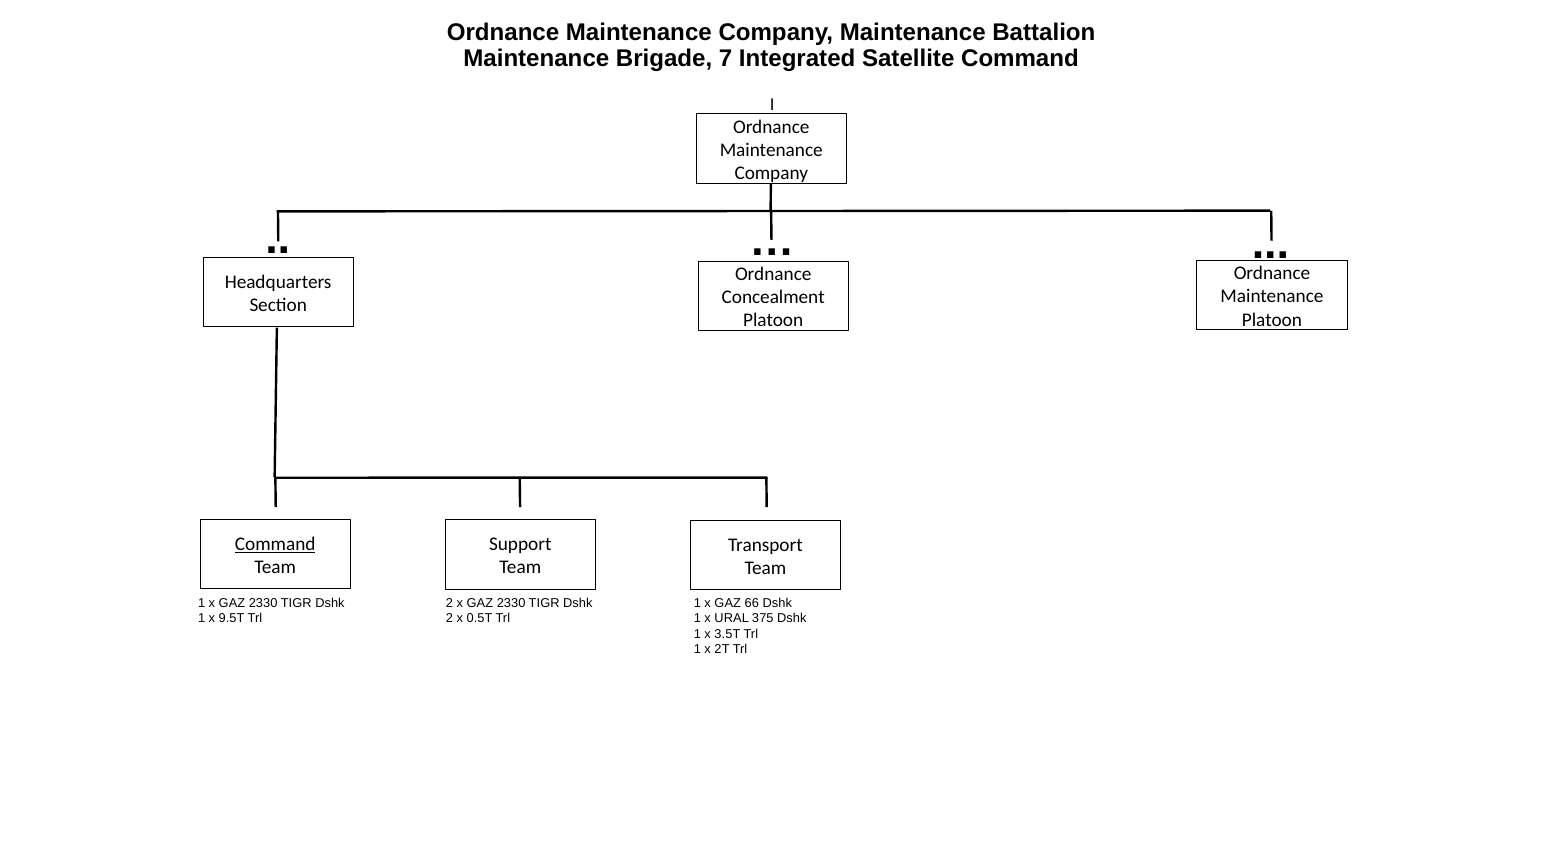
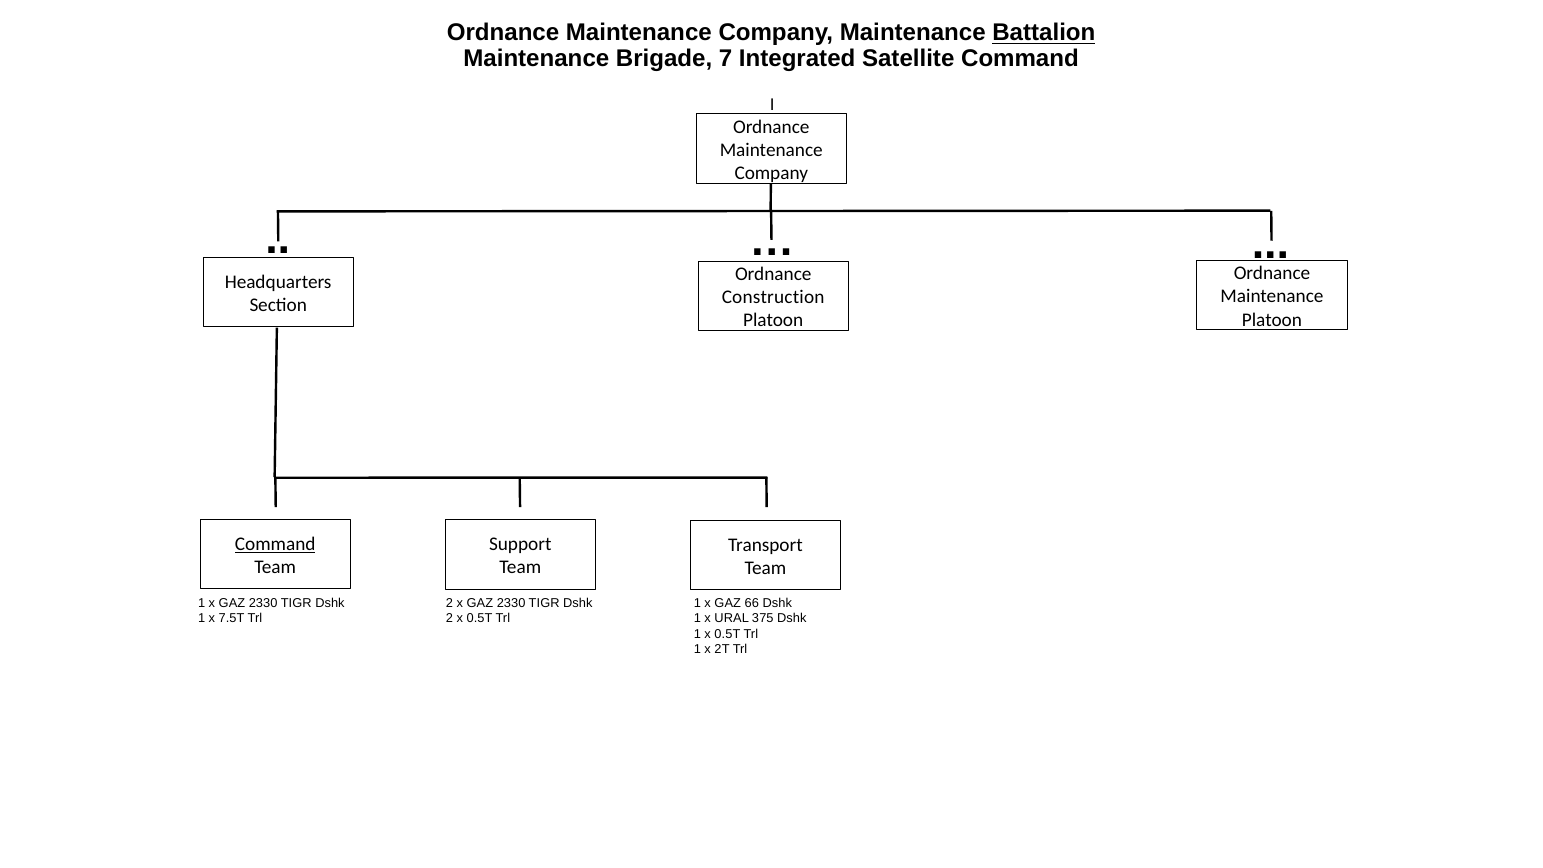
Battalion underline: none -> present
Concealment: Concealment -> Construction
9.5T: 9.5T -> 7.5T
1 x 3.5T: 3.5T -> 0.5T
